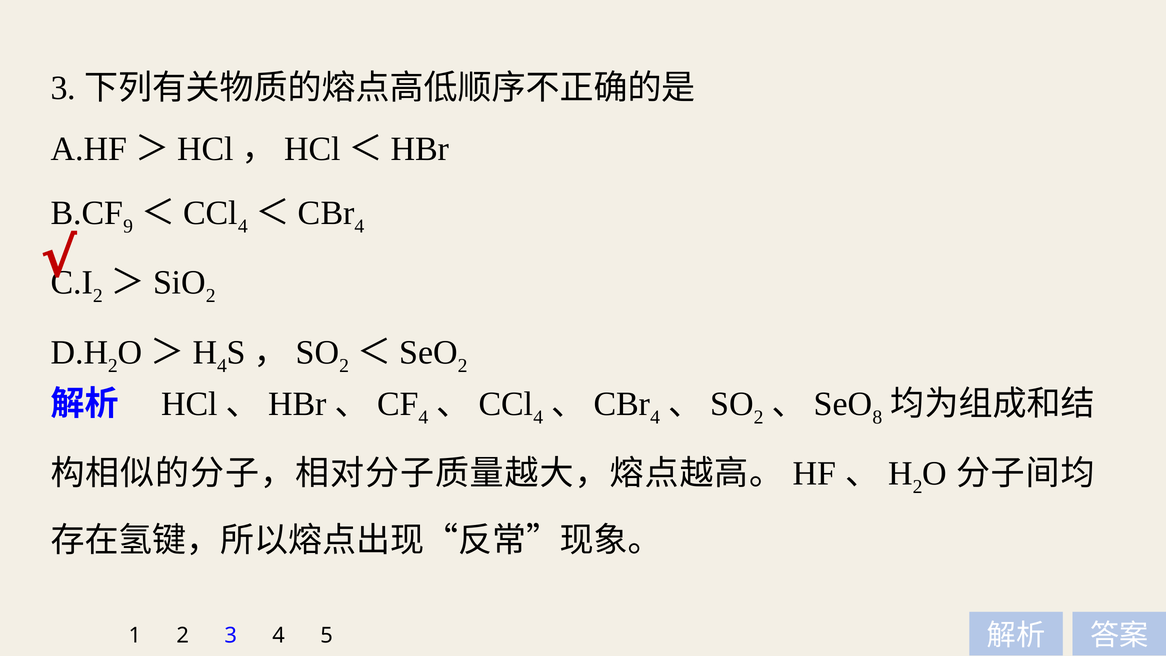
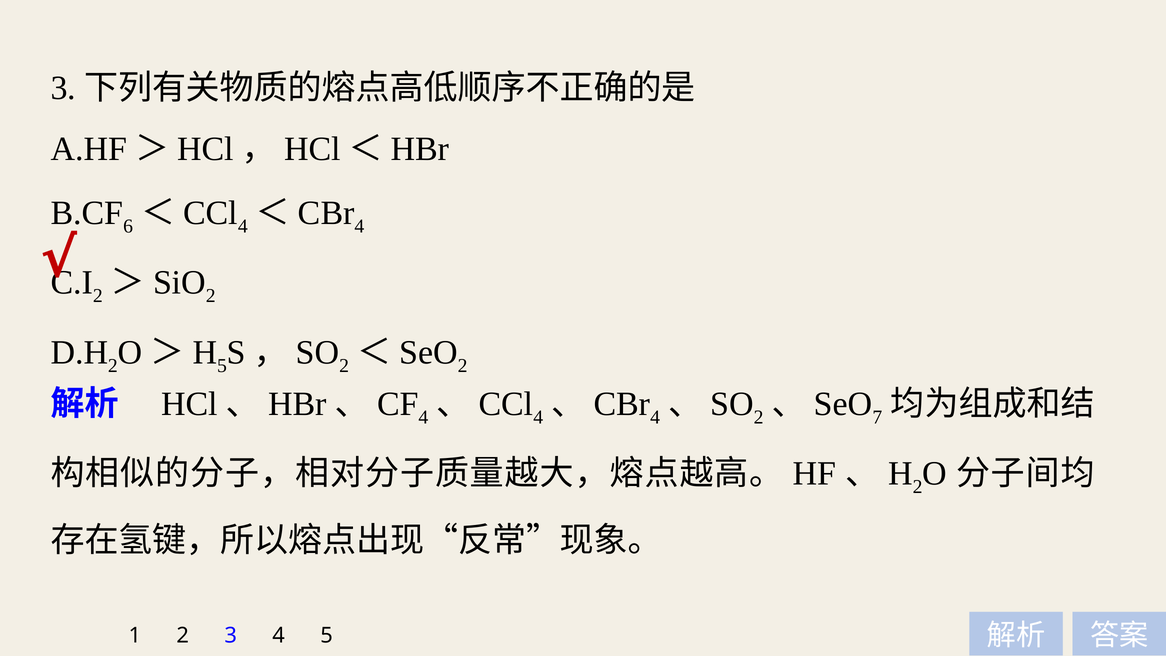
9: 9 -> 6
4 at (222, 366): 4 -> 5
8: 8 -> 7
